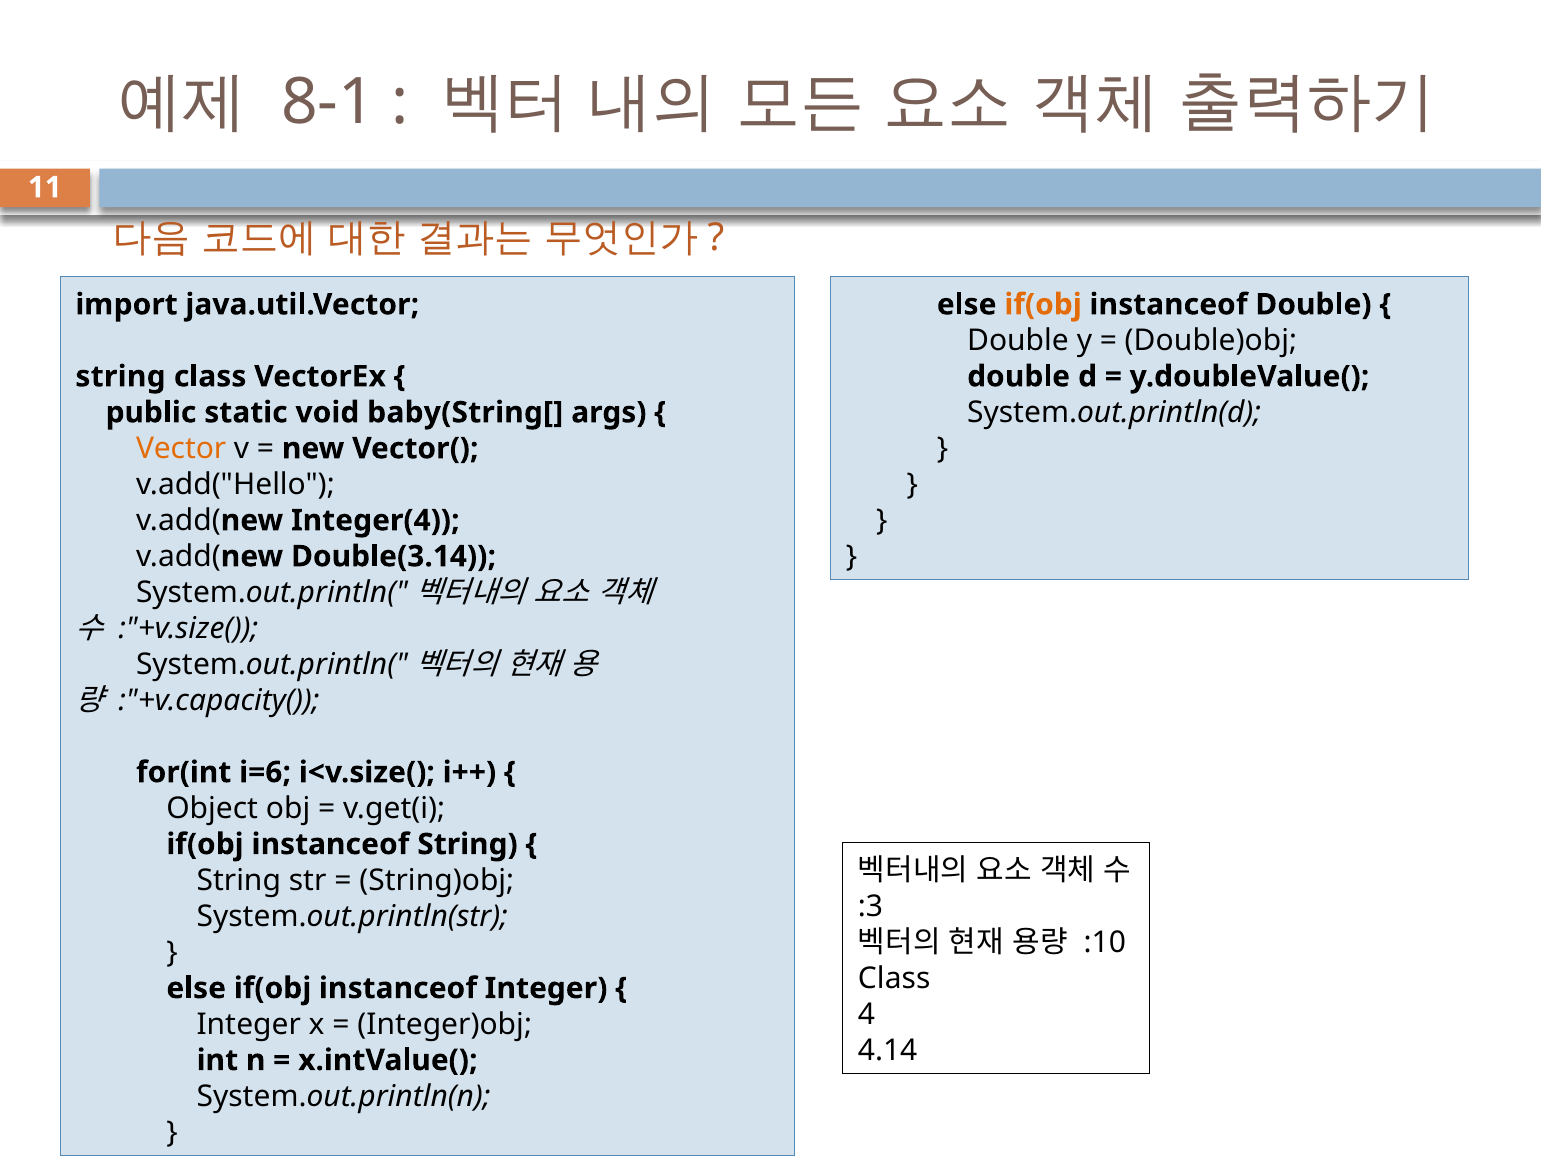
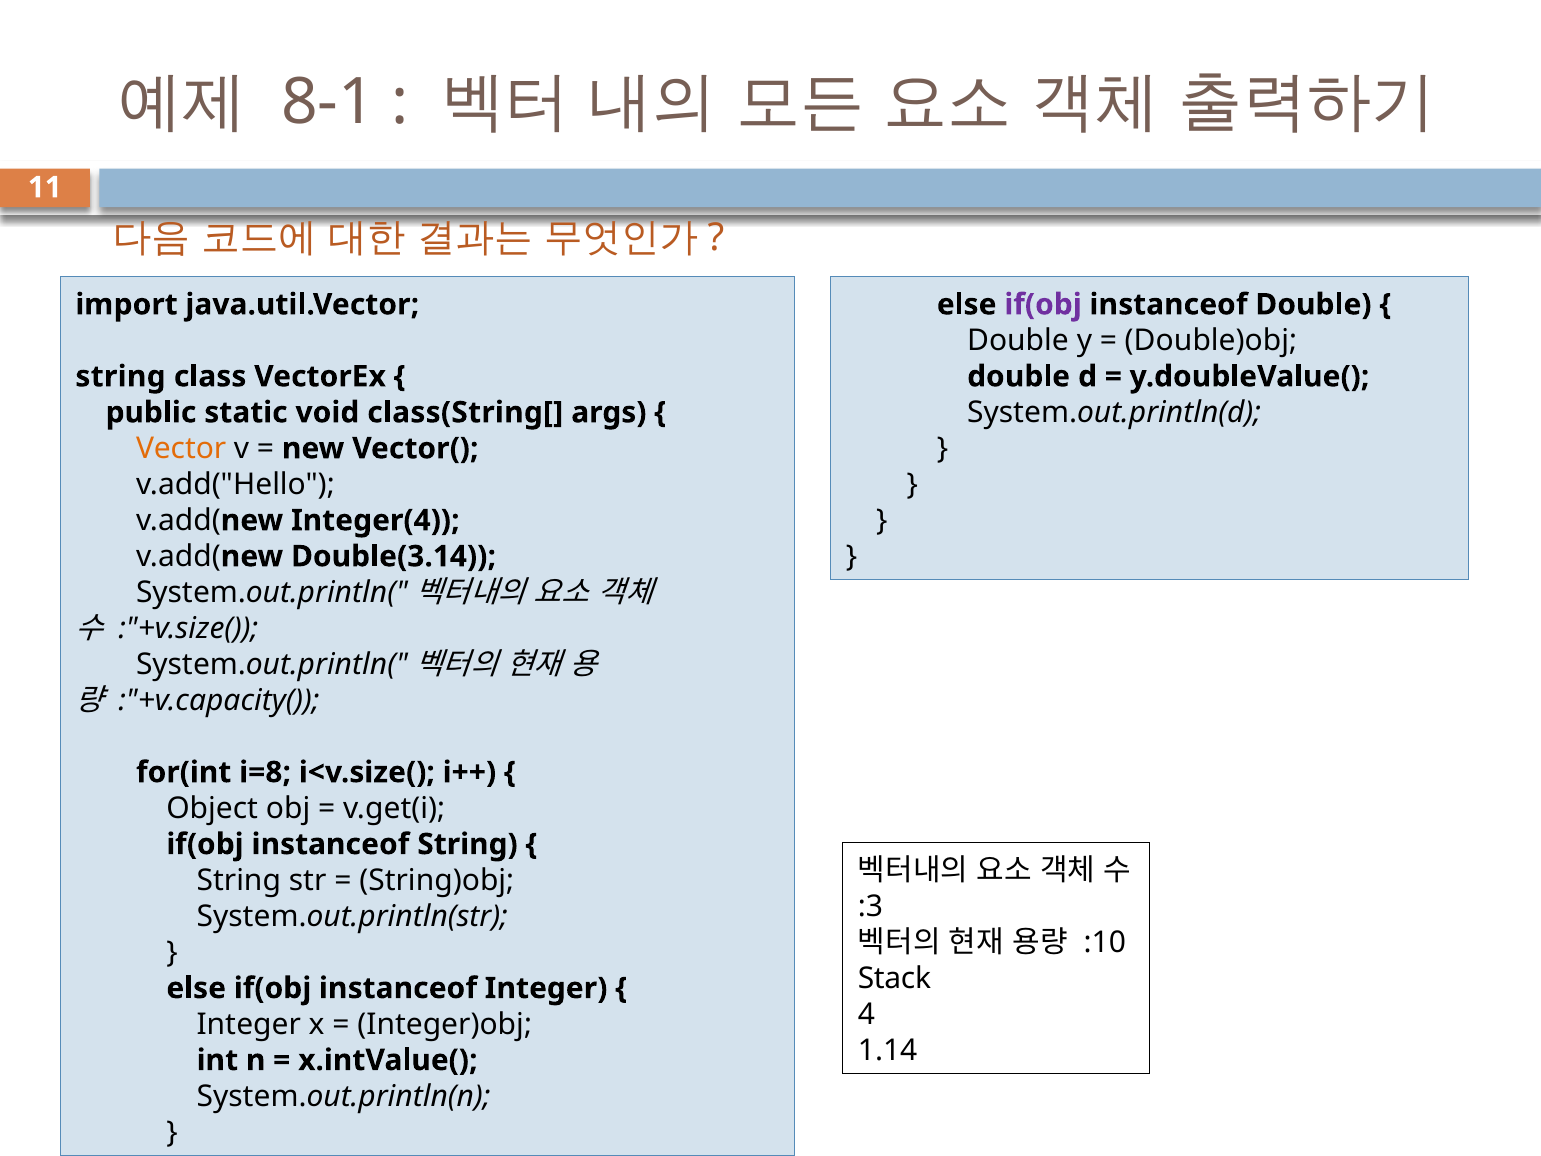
if(obj at (1043, 304) colour: orange -> purple
baby(String[: baby(String[ -> class(String[
i=6: i=6 -> i=8
Class at (894, 978): Class -> Stack
4.14: 4.14 -> 1.14
